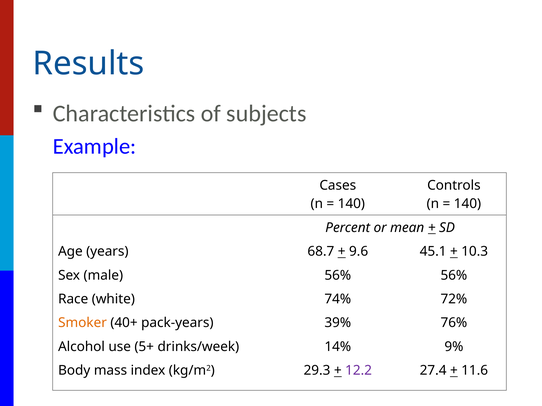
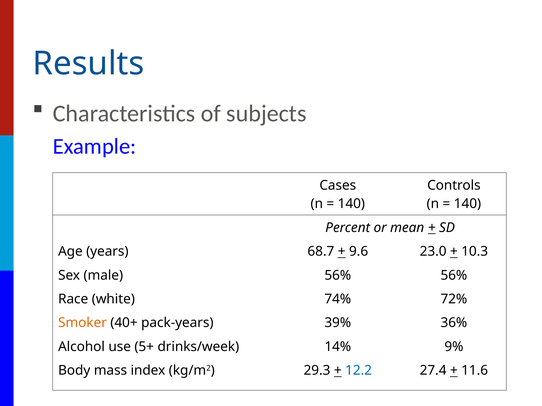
45.1: 45.1 -> 23.0
76%: 76% -> 36%
12.2 colour: purple -> blue
